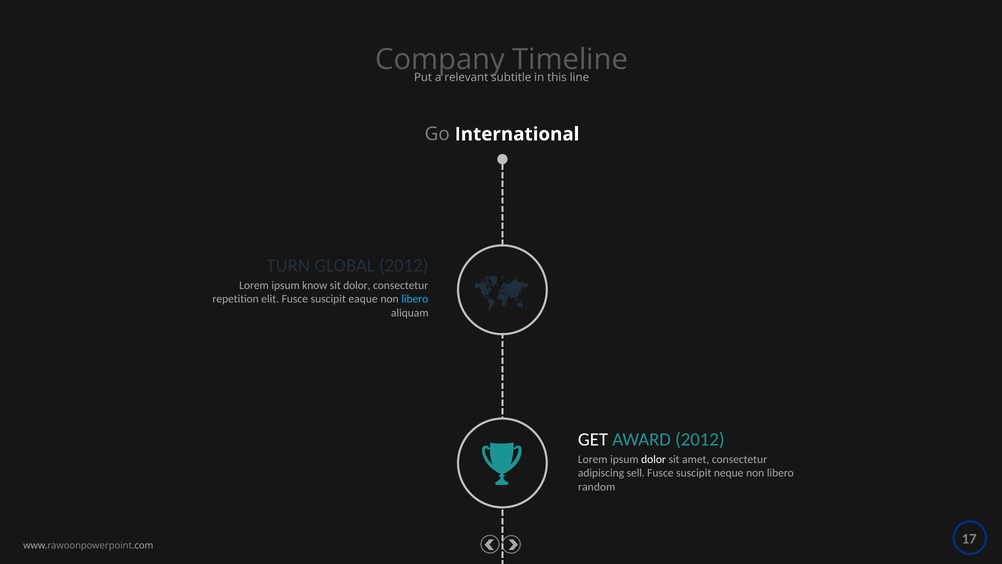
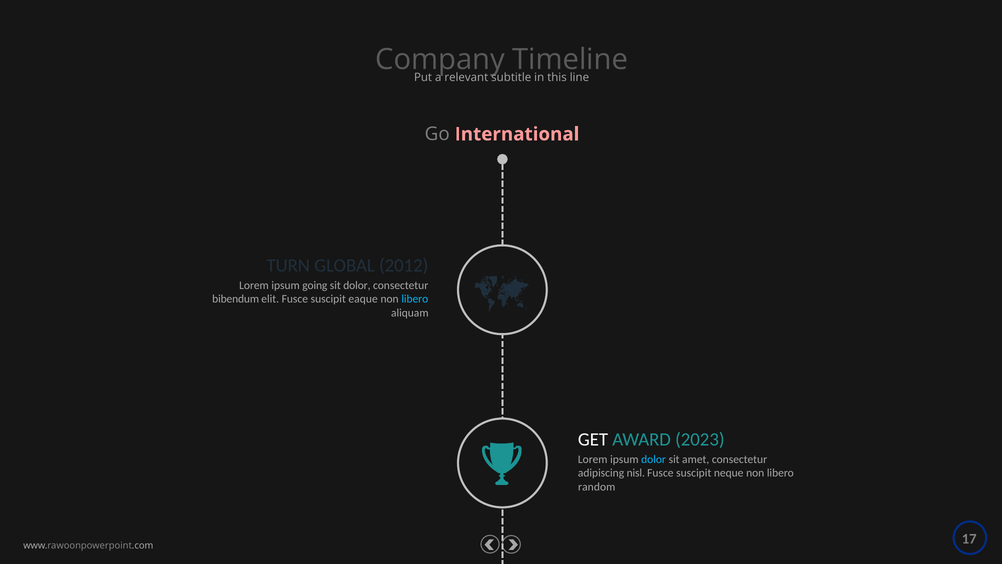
International colour: white -> pink
know: know -> going
repetition: repetition -> bibendum
AWARD 2012: 2012 -> 2023
dolor at (654, 459) colour: white -> light blue
sell: sell -> nisl
